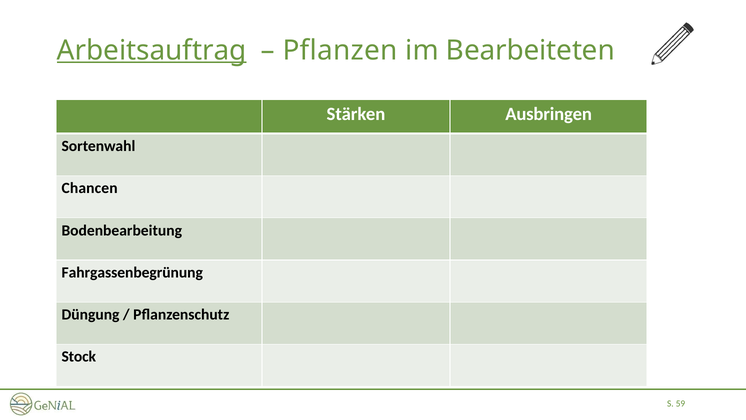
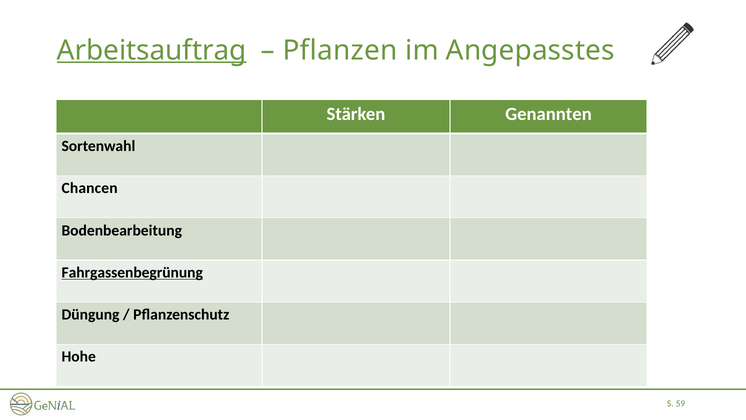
Bearbeiteten: Bearbeiteten -> Angepasstes
Ausbringen: Ausbringen -> Genannten
Fahrgassenbegrünung underline: none -> present
Stock: Stock -> Hohe
